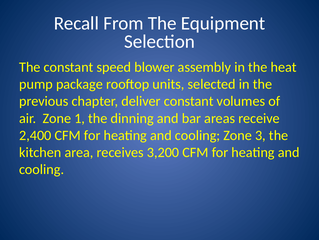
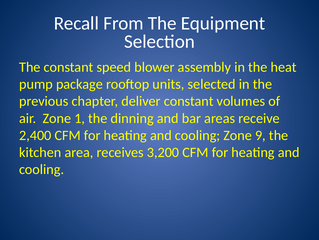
3: 3 -> 9
